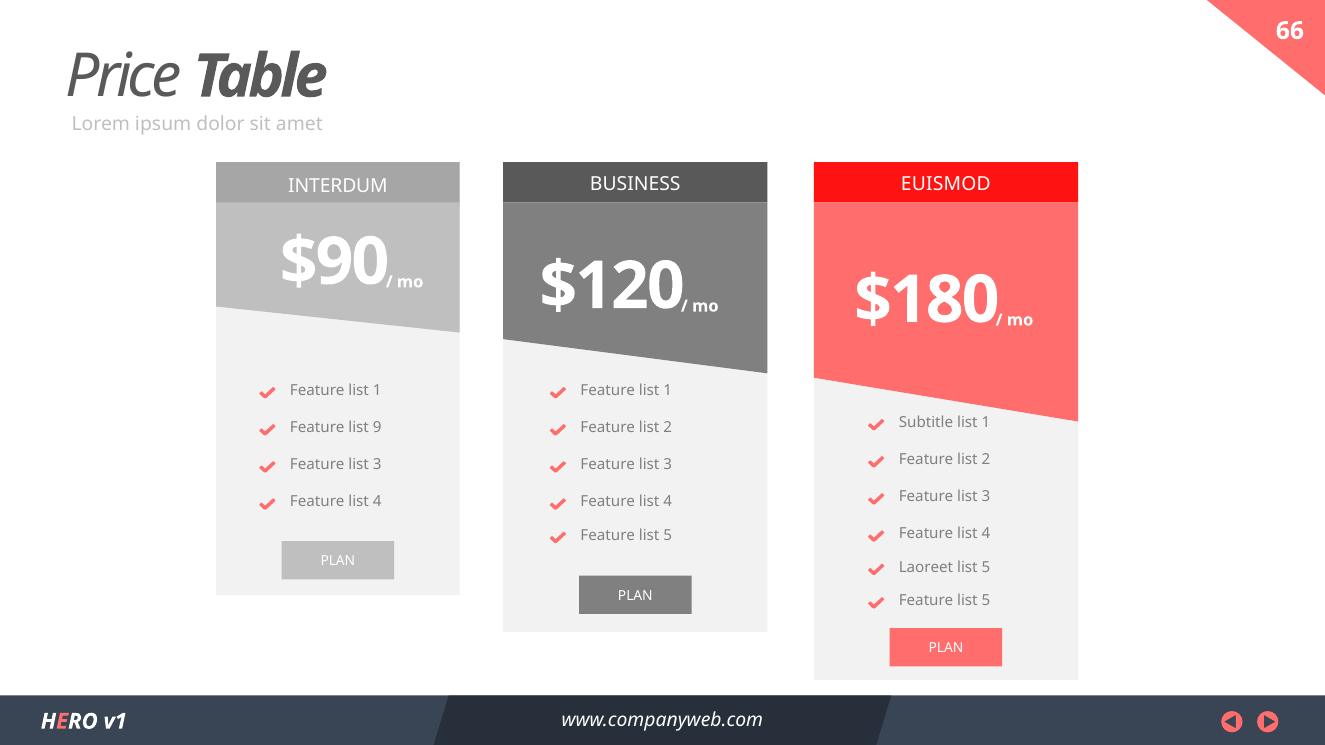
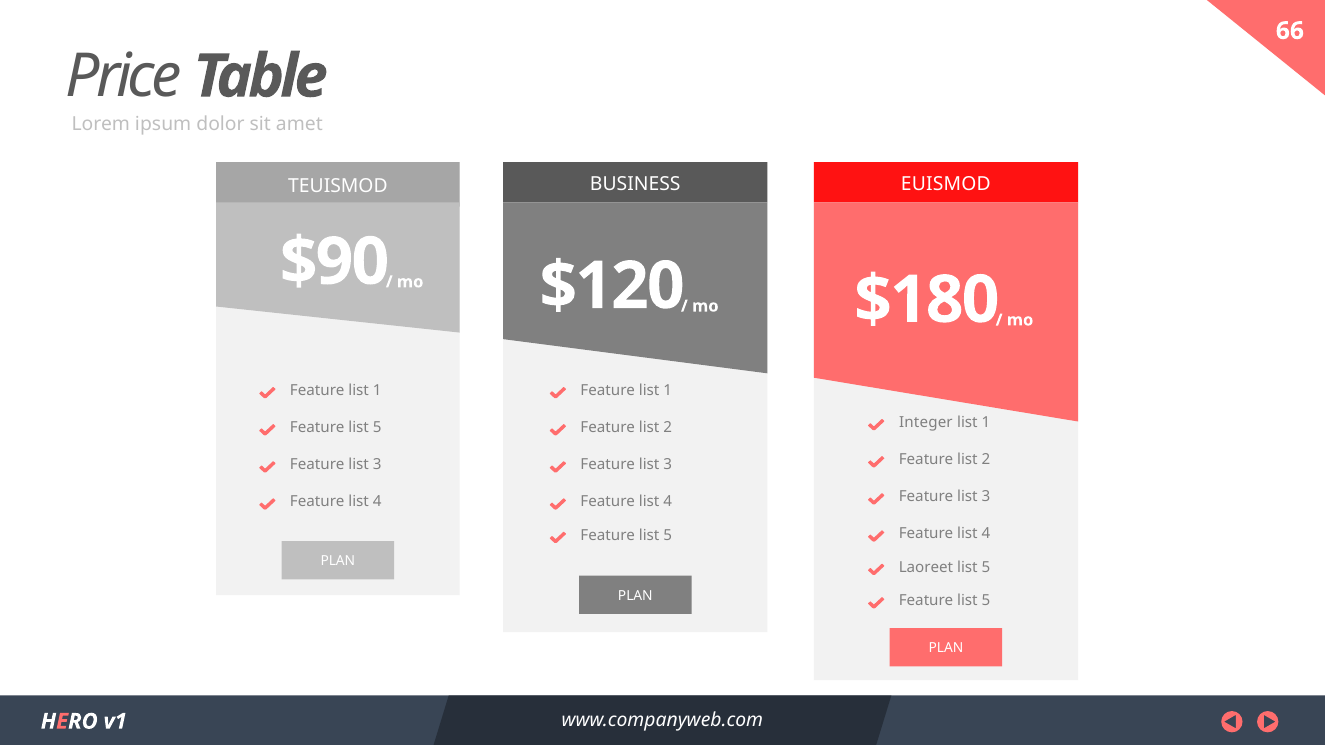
INTERDUM: INTERDUM -> TEUISMOD
Subtitle: Subtitle -> Integer
9 at (377, 428): 9 -> 5
